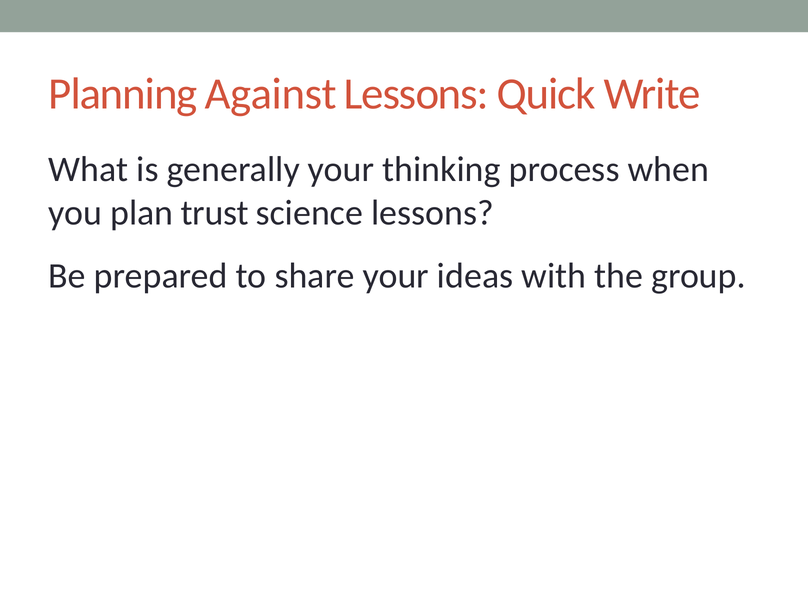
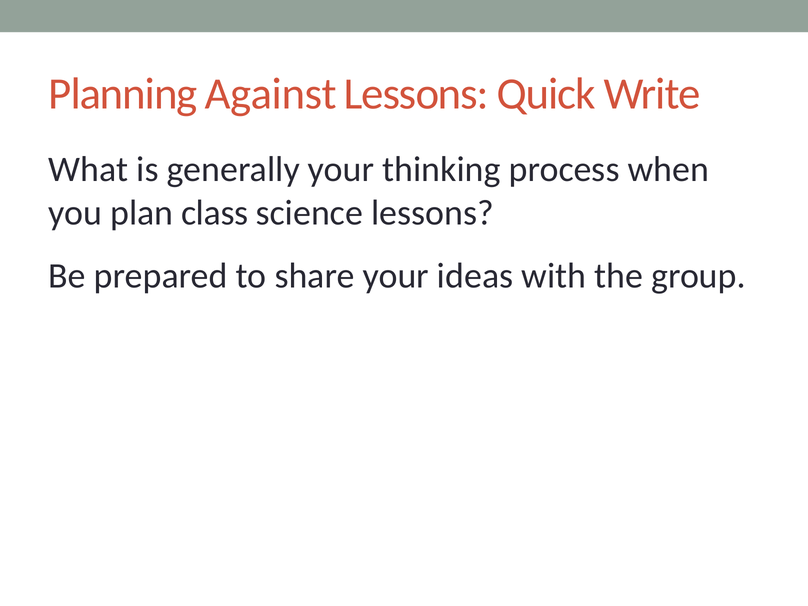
trust: trust -> class
